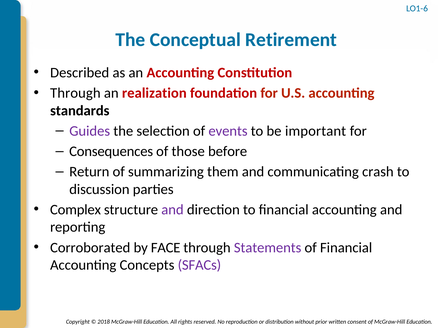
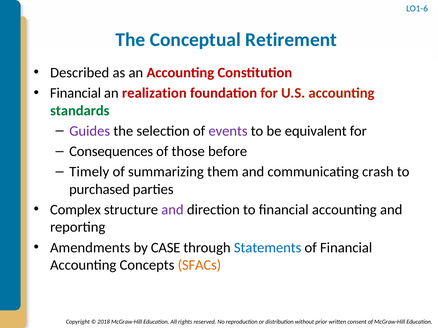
Through at (75, 93): Through -> Financial
standards colour: black -> green
important: important -> equivalent
Return: Return -> Timely
discussion: discussion -> purchased
Corroborated: Corroborated -> Amendments
FACE: FACE -> CASE
Statements colour: purple -> blue
SFACs colour: purple -> orange
